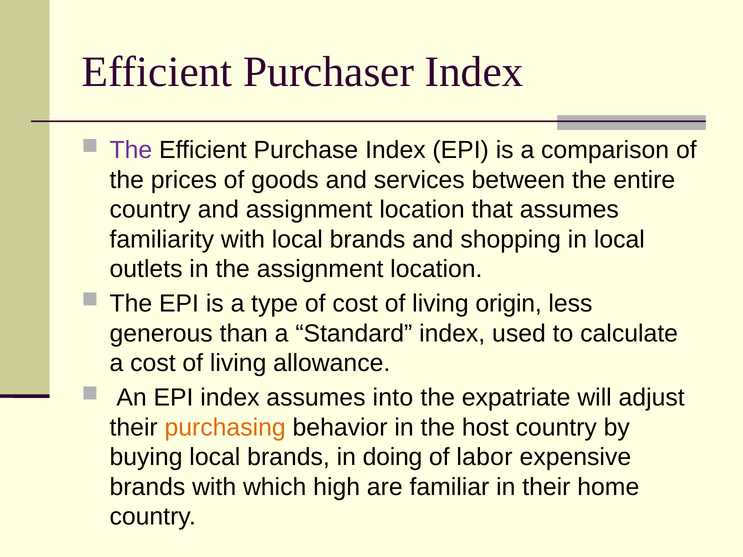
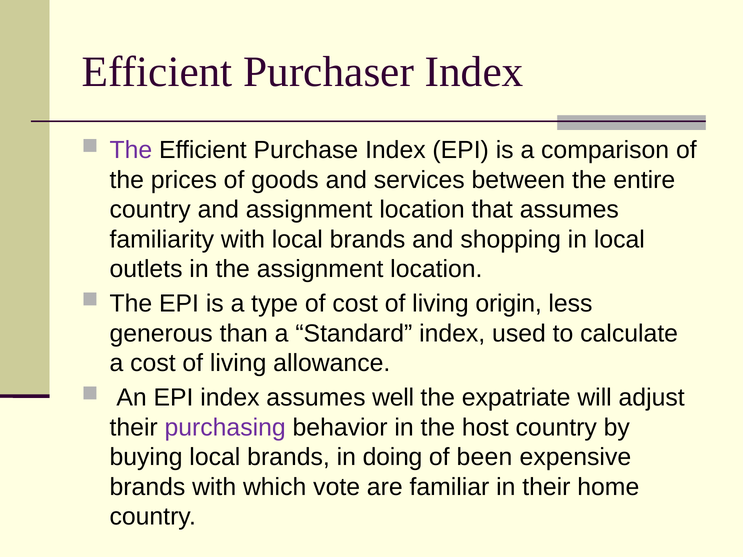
into: into -> well
purchasing colour: orange -> purple
labor: labor -> been
high: high -> vote
